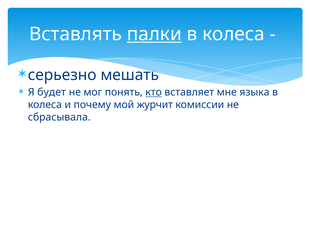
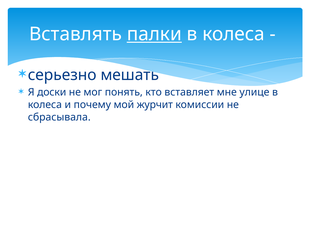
будет: будет -> доски
кто underline: present -> none
языка: языка -> улице
